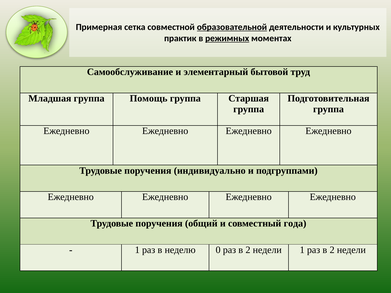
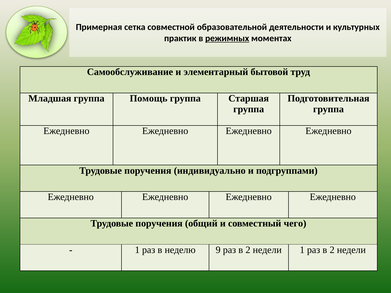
образовательной underline: present -> none
года: года -> чего
0: 0 -> 9
